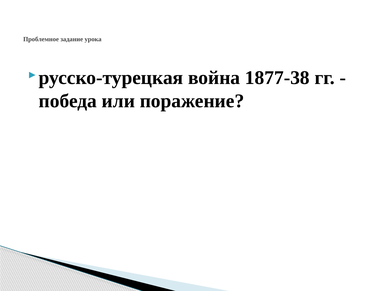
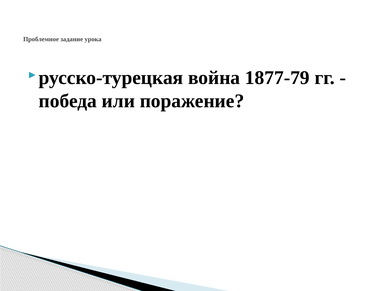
1877-38: 1877-38 -> 1877-79
